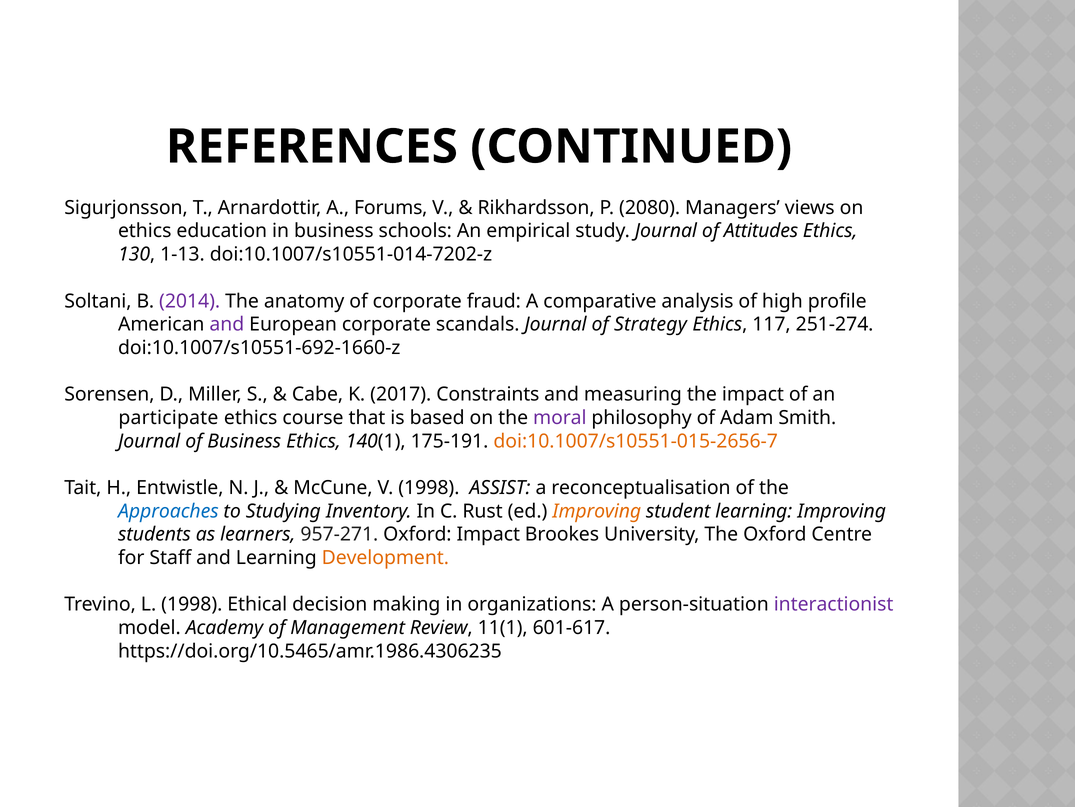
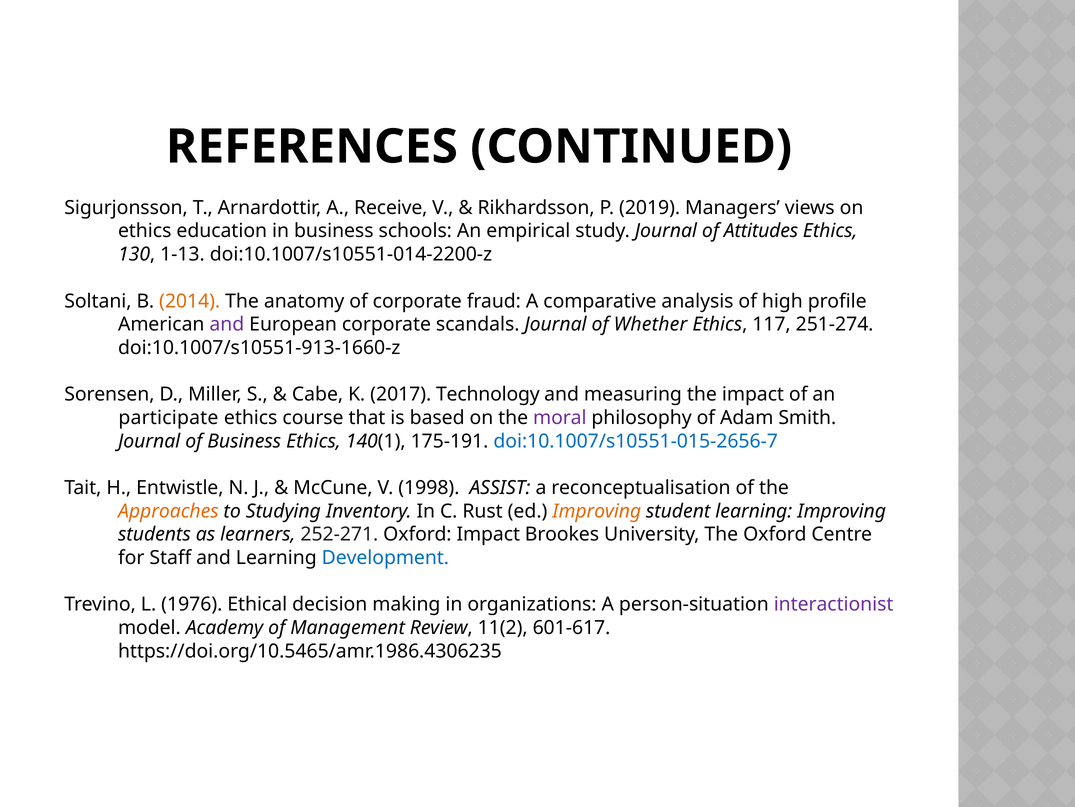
Forums: Forums -> Receive
2080: 2080 -> 2019
doi:10.1007/s10551-014-7202-z: doi:10.1007/s10551-014-7202-z -> doi:10.1007/s10551-014-2200-z
2014 colour: purple -> orange
Strategy: Strategy -> Whether
doi:10.1007/s10551-692-1660-z: doi:10.1007/s10551-692-1660-z -> doi:10.1007/s10551-913-1660-z
Constraints: Constraints -> Technology
doi:10.1007/s10551-015-2656-7 colour: orange -> blue
Approaches colour: blue -> orange
957-271: 957-271 -> 252-271
Development colour: orange -> blue
L 1998: 1998 -> 1976
11(1: 11(1 -> 11(2
